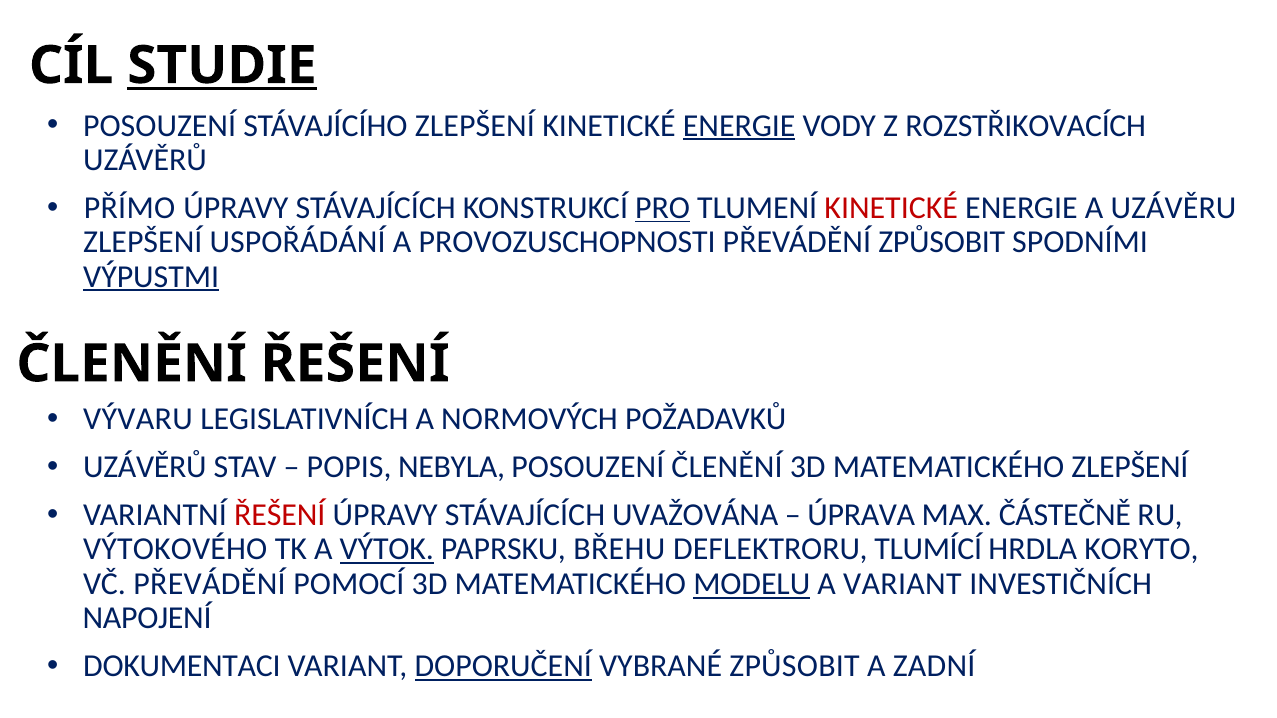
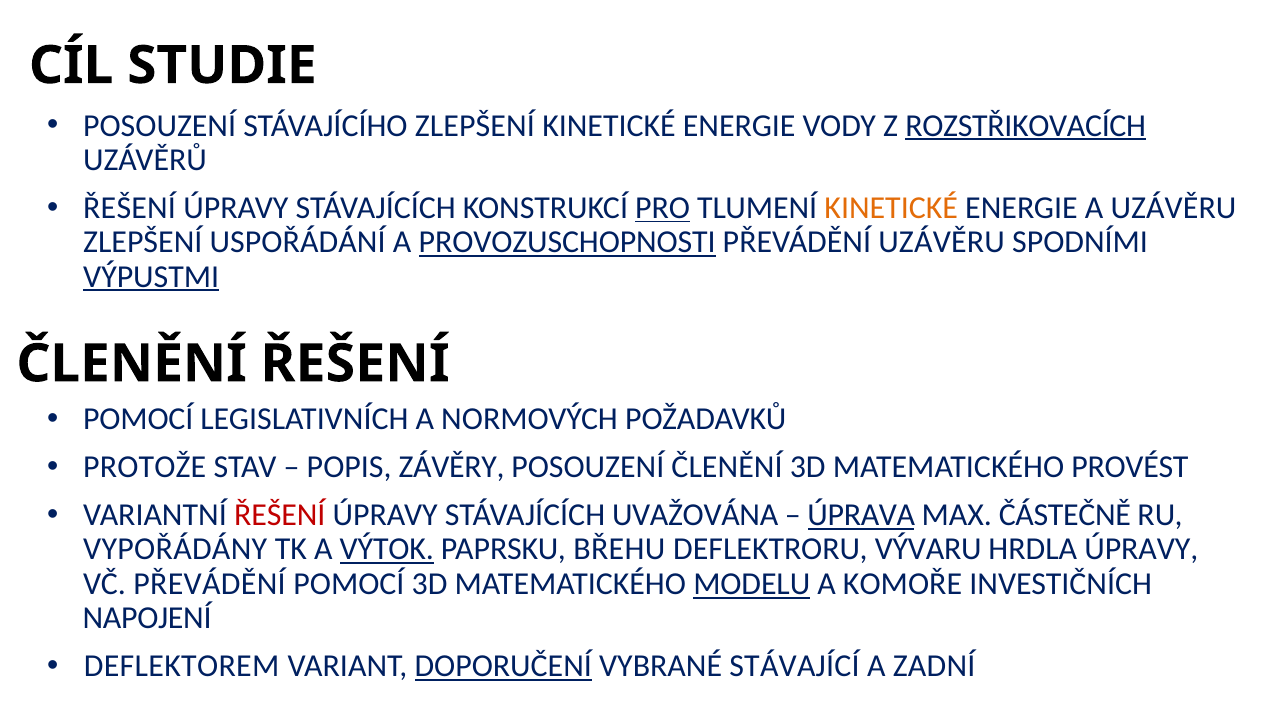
STUDIE underline: present -> none
ENERGIE at (739, 126) underline: present -> none
ROZSTŘIKOVACÍCH underline: none -> present
PŘÍMO at (130, 208): PŘÍMO -> ŘEŠENÍ
KINETICKÉ at (891, 208) colour: red -> orange
PROVOZUSCHOPNOSTI underline: none -> present
PŘEVÁDĚNÍ ZPŮSOBIT: ZPŮSOBIT -> UZÁVĚRU
VÝVARU at (138, 420): VÝVARU -> POMOCÍ
UZÁVĚRŮ at (145, 467): UZÁVĚRŮ -> PROTOŽE
NEBYLA: NEBYLA -> ZÁVĚRY
MATEMATICKÉHO ZLEPŠENÍ: ZLEPŠENÍ -> PROVÉST
ÚPRAVA underline: none -> present
VÝTOKOVÉHO: VÝTOKOVÉHO -> VYPOŘÁDÁNY
TLUMÍCÍ: TLUMÍCÍ -> VÝVARU
HRDLA KORYTO: KORYTO -> ÚPRAVY
A VARIANT: VARIANT -> KOMOŘE
DOKUMENTACI: DOKUMENTACI -> DEFLEKTOREM
VYBRANÉ ZPŮSOBIT: ZPŮSOBIT -> STÁVAJÍCÍ
